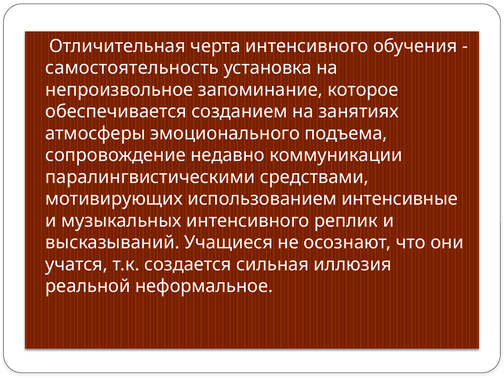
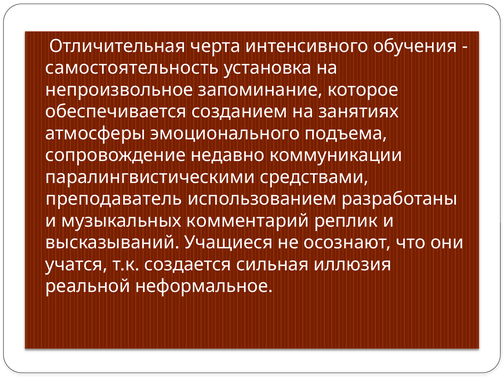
мотивирующих: мотивирующих -> преподаватель
интенсивные: интенсивные -> разработаны
музыкальных интенсивного: интенсивного -> комментарий
